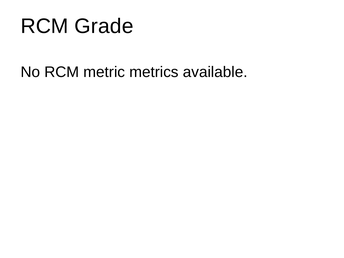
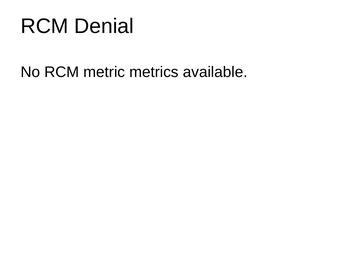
Grade: Grade -> Denial
